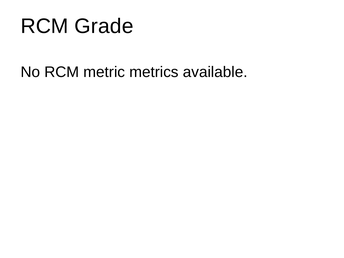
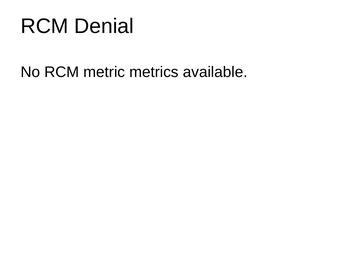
Grade: Grade -> Denial
